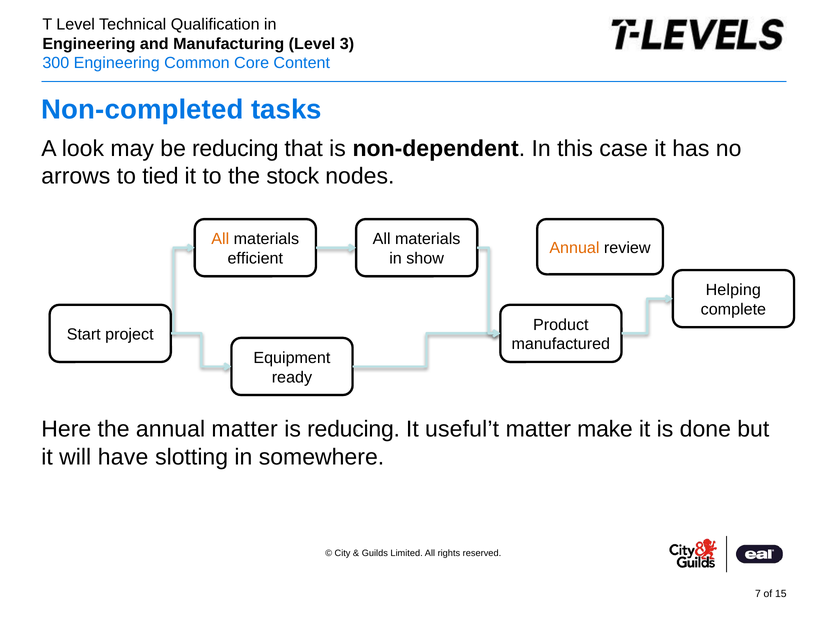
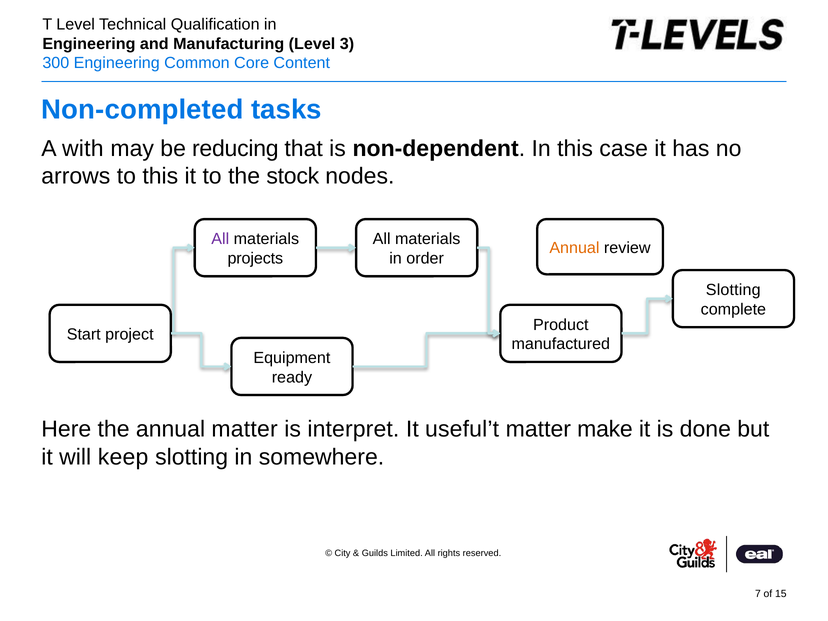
look: look -> with
to tied: tied -> this
All at (220, 239) colour: orange -> purple
efficient: efficient -> projects
show: show -> order
Helping at (733, 290): Helping -> Slotting
is reducing: reducing -> interpret
have: have -> keep
